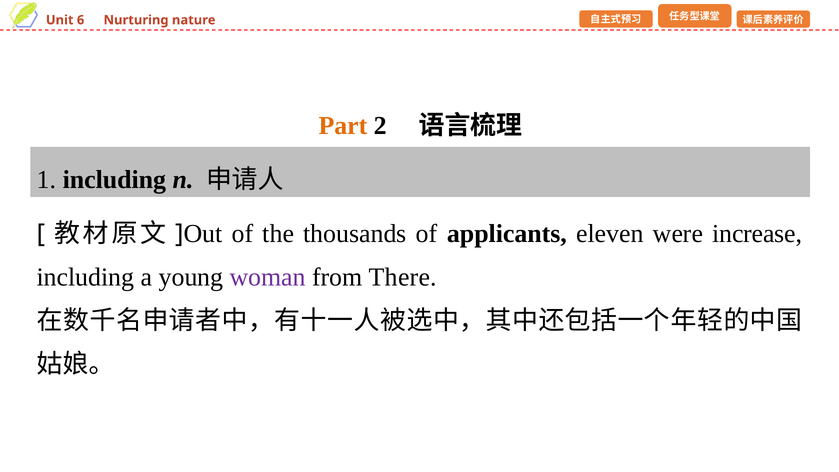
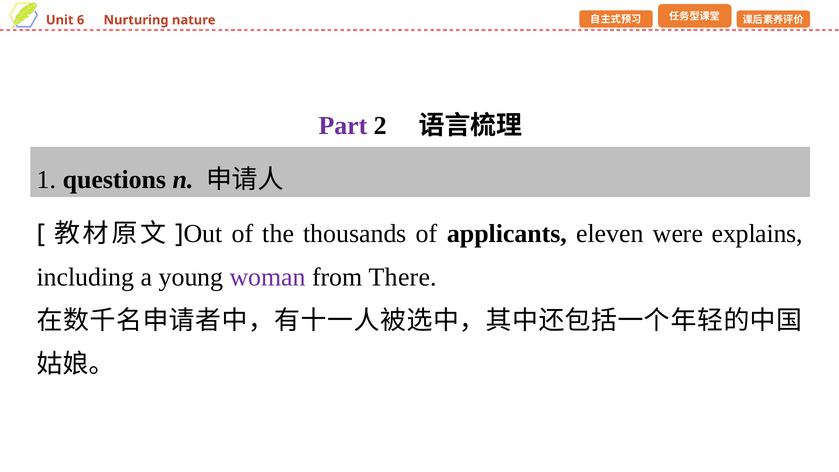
Part colour: orange -> purple
1 including: including -> questions
increase: increase -> explains
